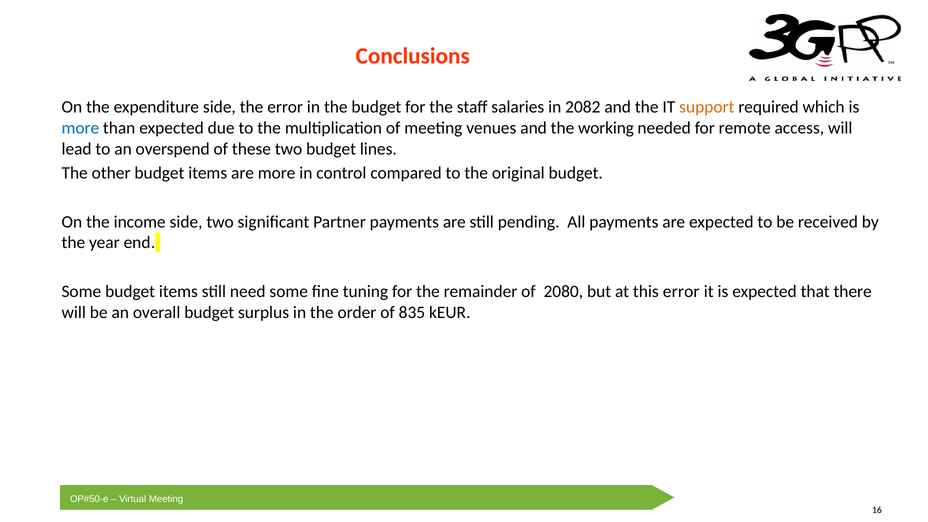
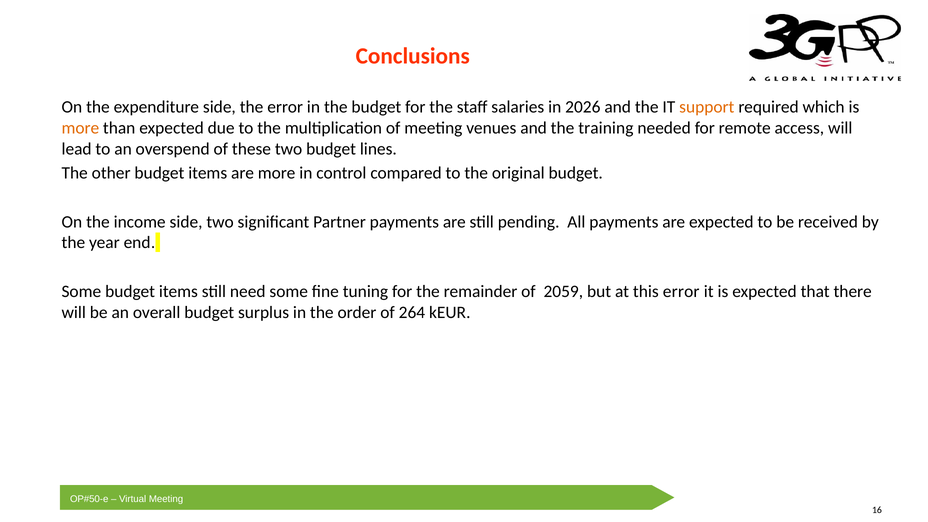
2082: 2082 -> 2026
more at (80, 128) colour: blue -> orange
working: working -> training
2080: 2080 -> 2059
835: 835 -> 264
